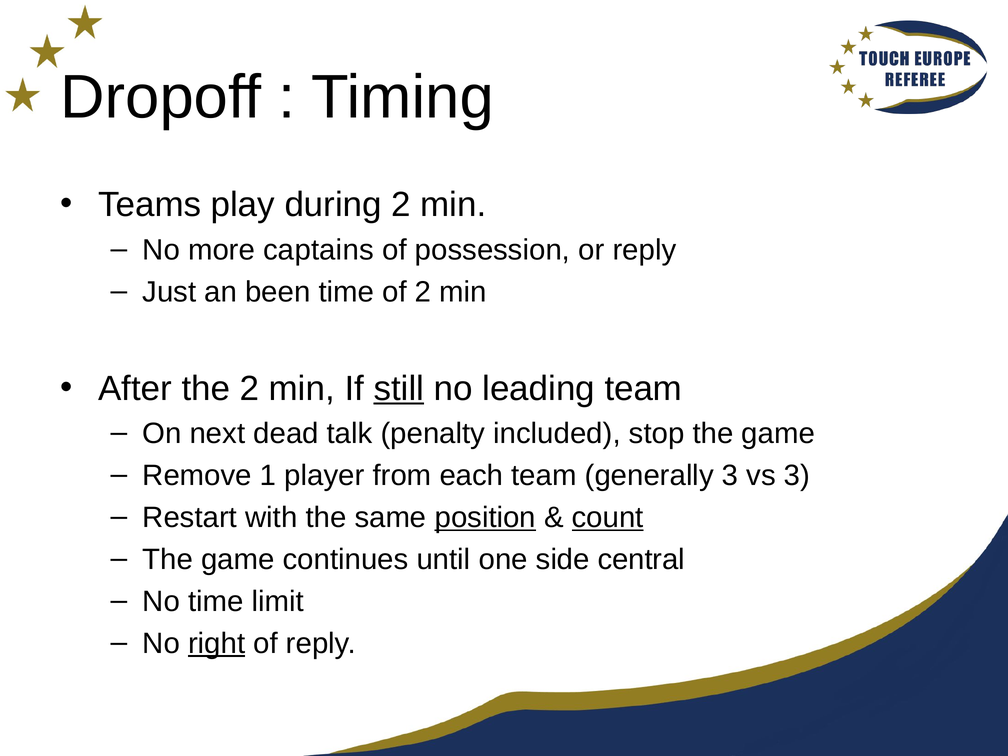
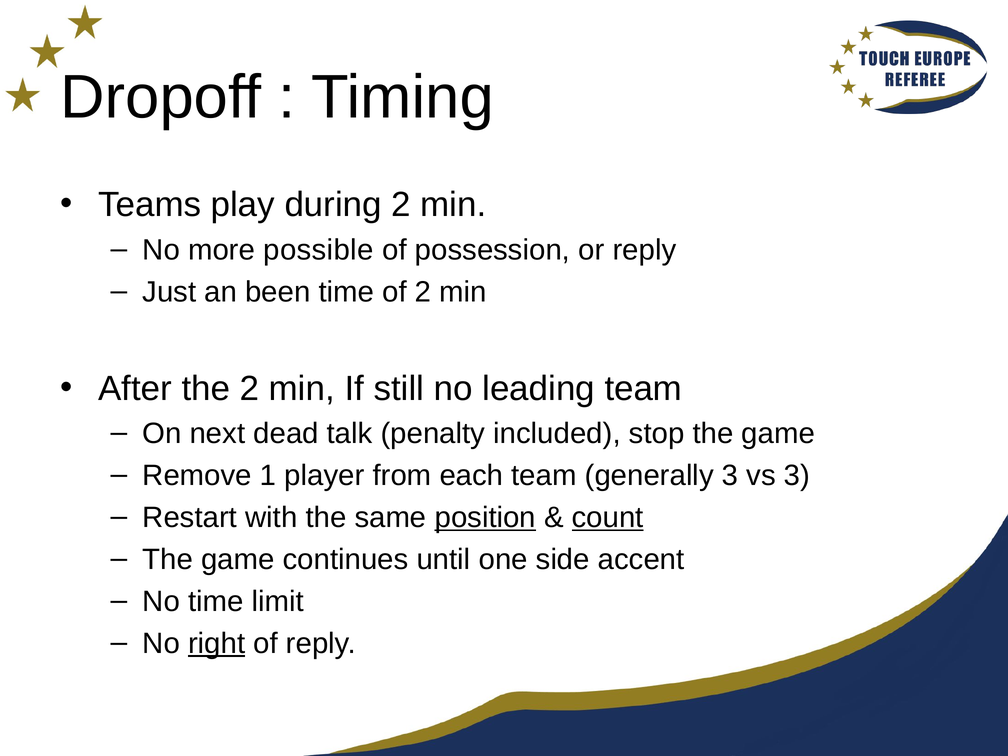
captains: captains -> possible
still underline: present -> none
central: central -> accent
